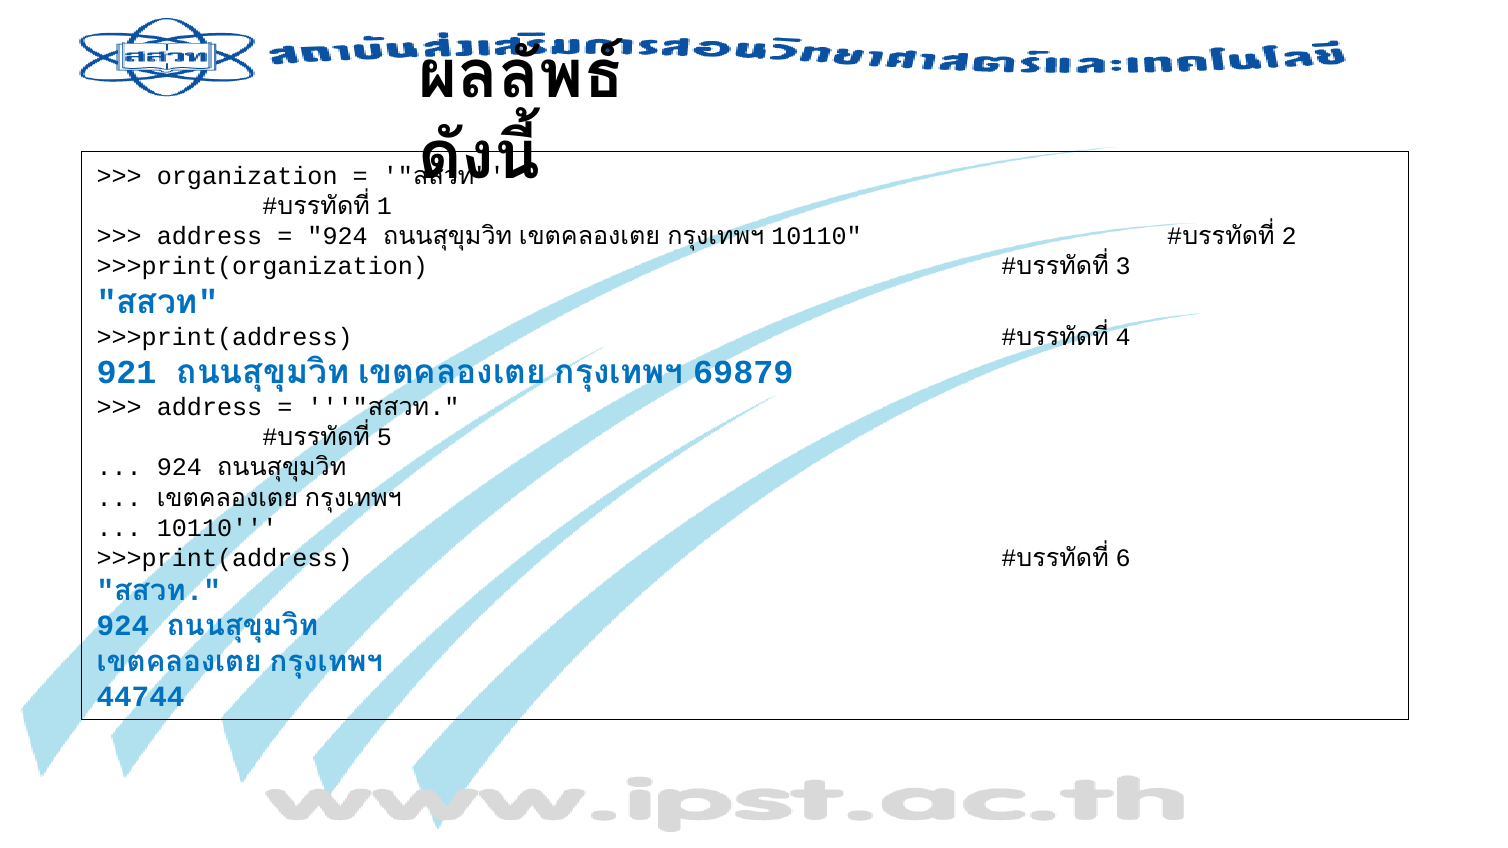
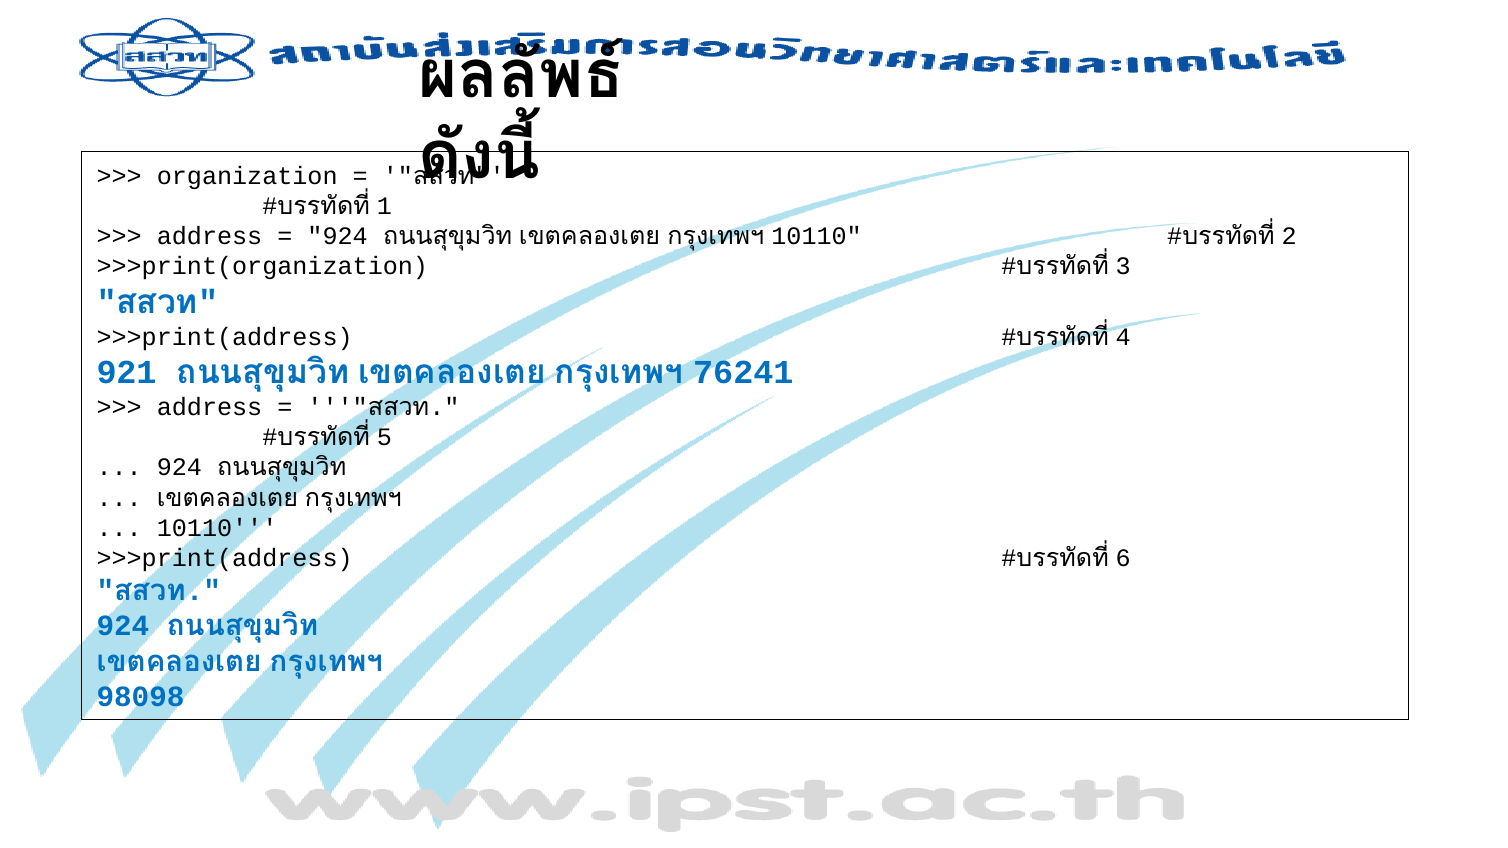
69879: 69879 -> 76241
44744: 44744 -> 98098
